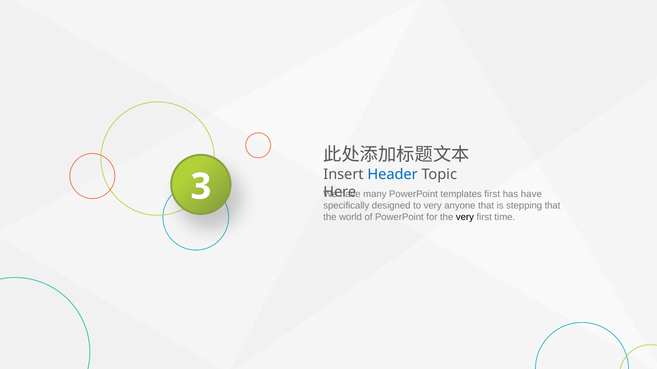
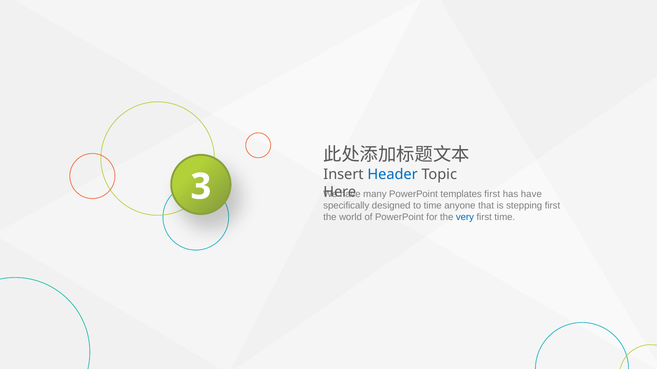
to very: very -> time
stepping that: that -> first
very at (465, 217) colour: black -> blue
